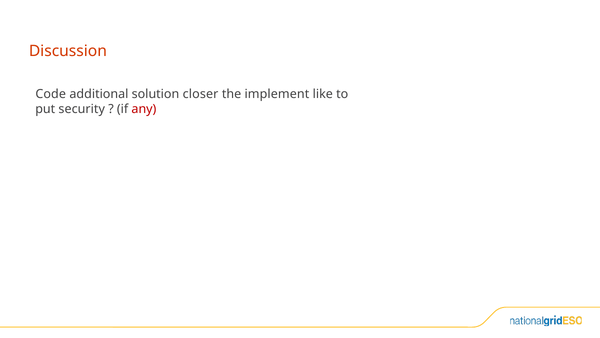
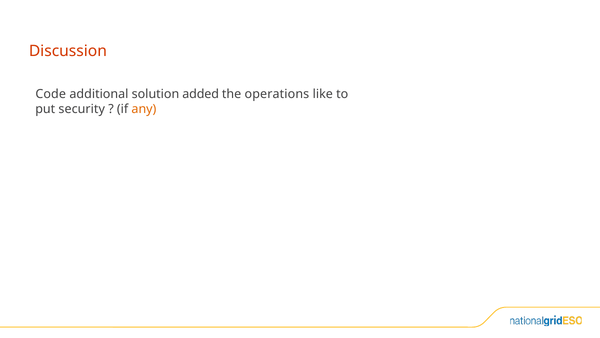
closer: closer -> added
implement: implement -> operations
any colour: red -> orange
